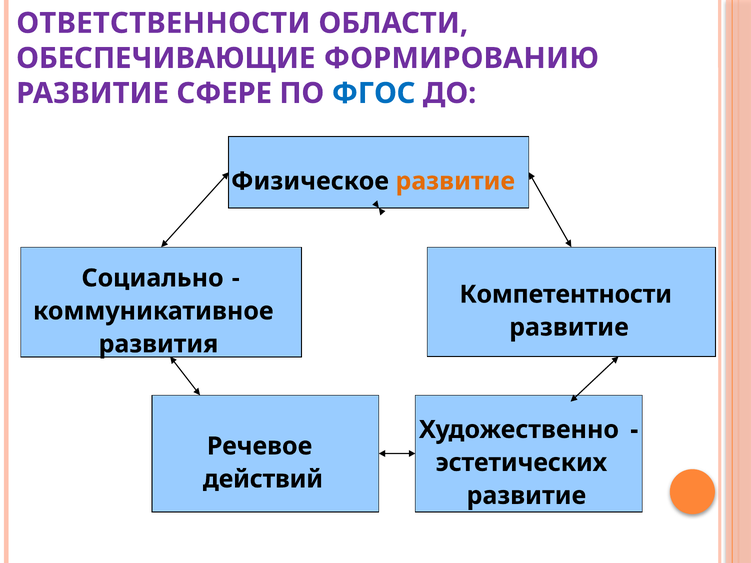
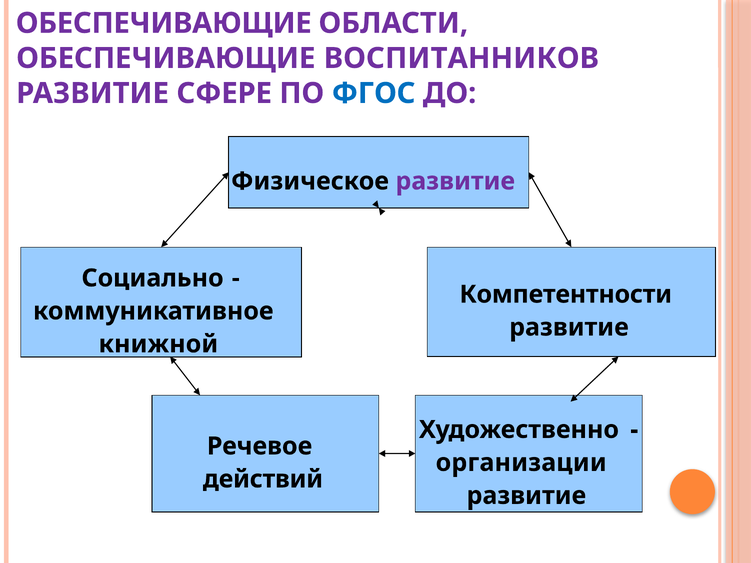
ОТВЕТСТВЕННОСТИ at (163, 23): ОТВЕТСТВЕННОСТИ -> ОБЕСПЕЧИВАЮЩИЕ
ФОРМИРОВАНИЮ: ФОРМИРОВАНИЮ -> ВОСПИТАННИКОВ
развитие at (455, 181) colour: orange -> purple
развития: развития -> книжной
эстетических: эстетических -> организации
